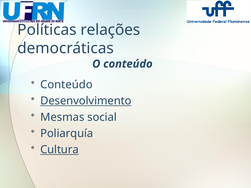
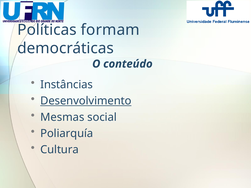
relações: relações -> formam
Conteúdo at (67, 85): Conteúdo -> Instâncias
Cultura underline: present -> none
